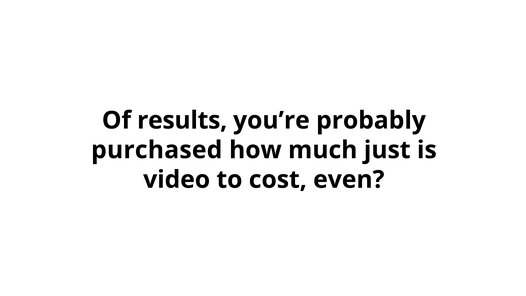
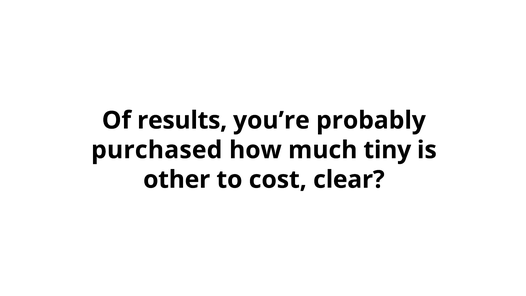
just: just -> tiny
video: video -> other
even: even -> clear
